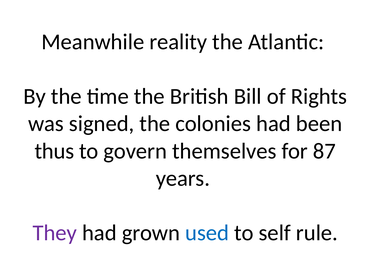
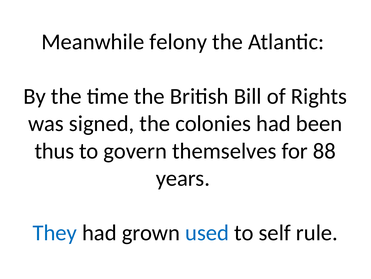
reality: reality -> felony
87: 87 -> 88
They colour: purple -> blue
